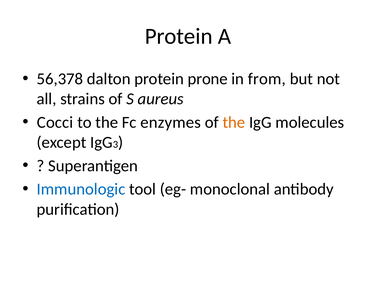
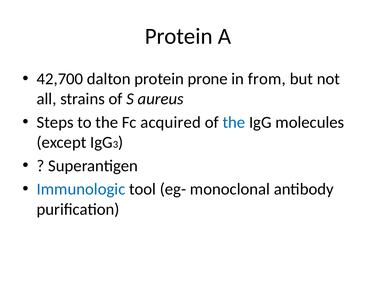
56,378: 56,378 -> 42,700
Cocci: Cocci -> Steps
enzymes: enzymes -> acquired
the at (234, 122) colour: orange -> blue
